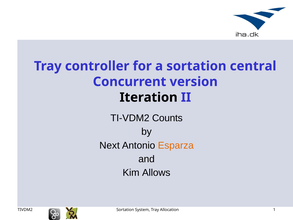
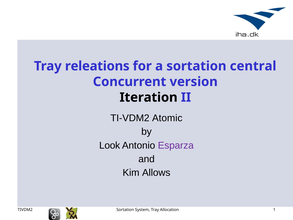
controller: controller -> releations
Counts: Counts -> Atomic
Next: Next -> Look
Esparza colour: orange -> purple
